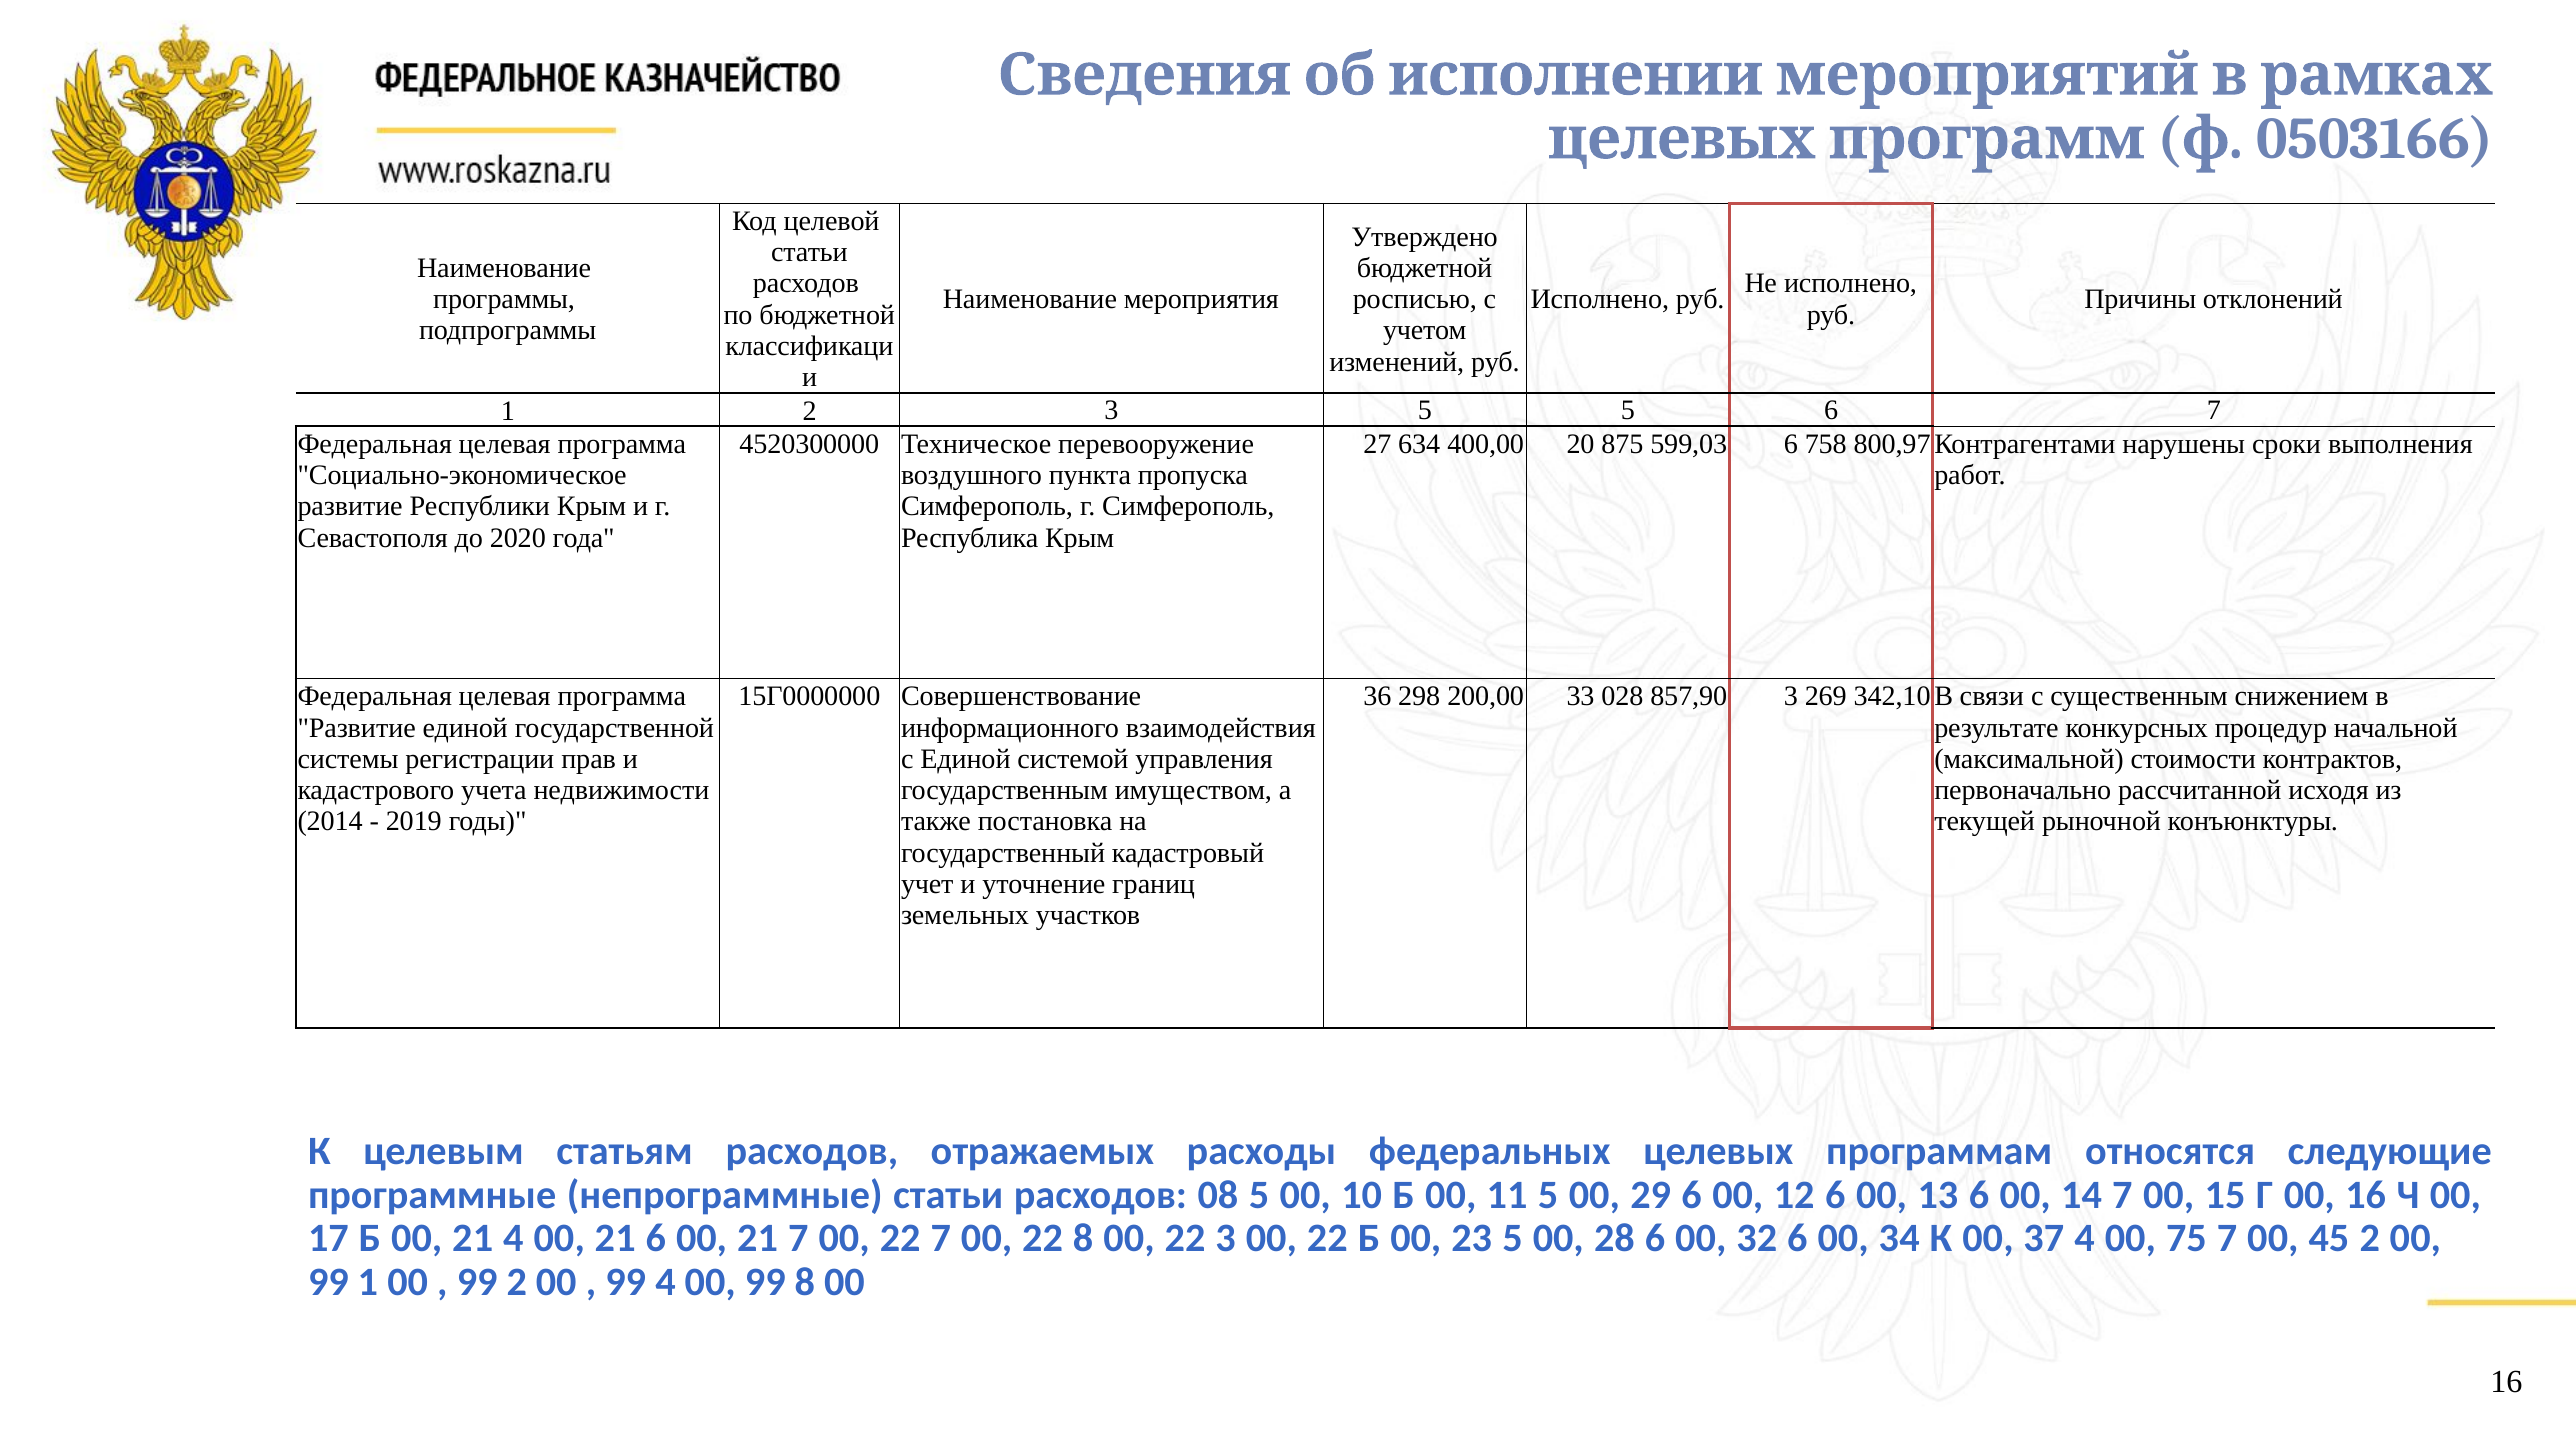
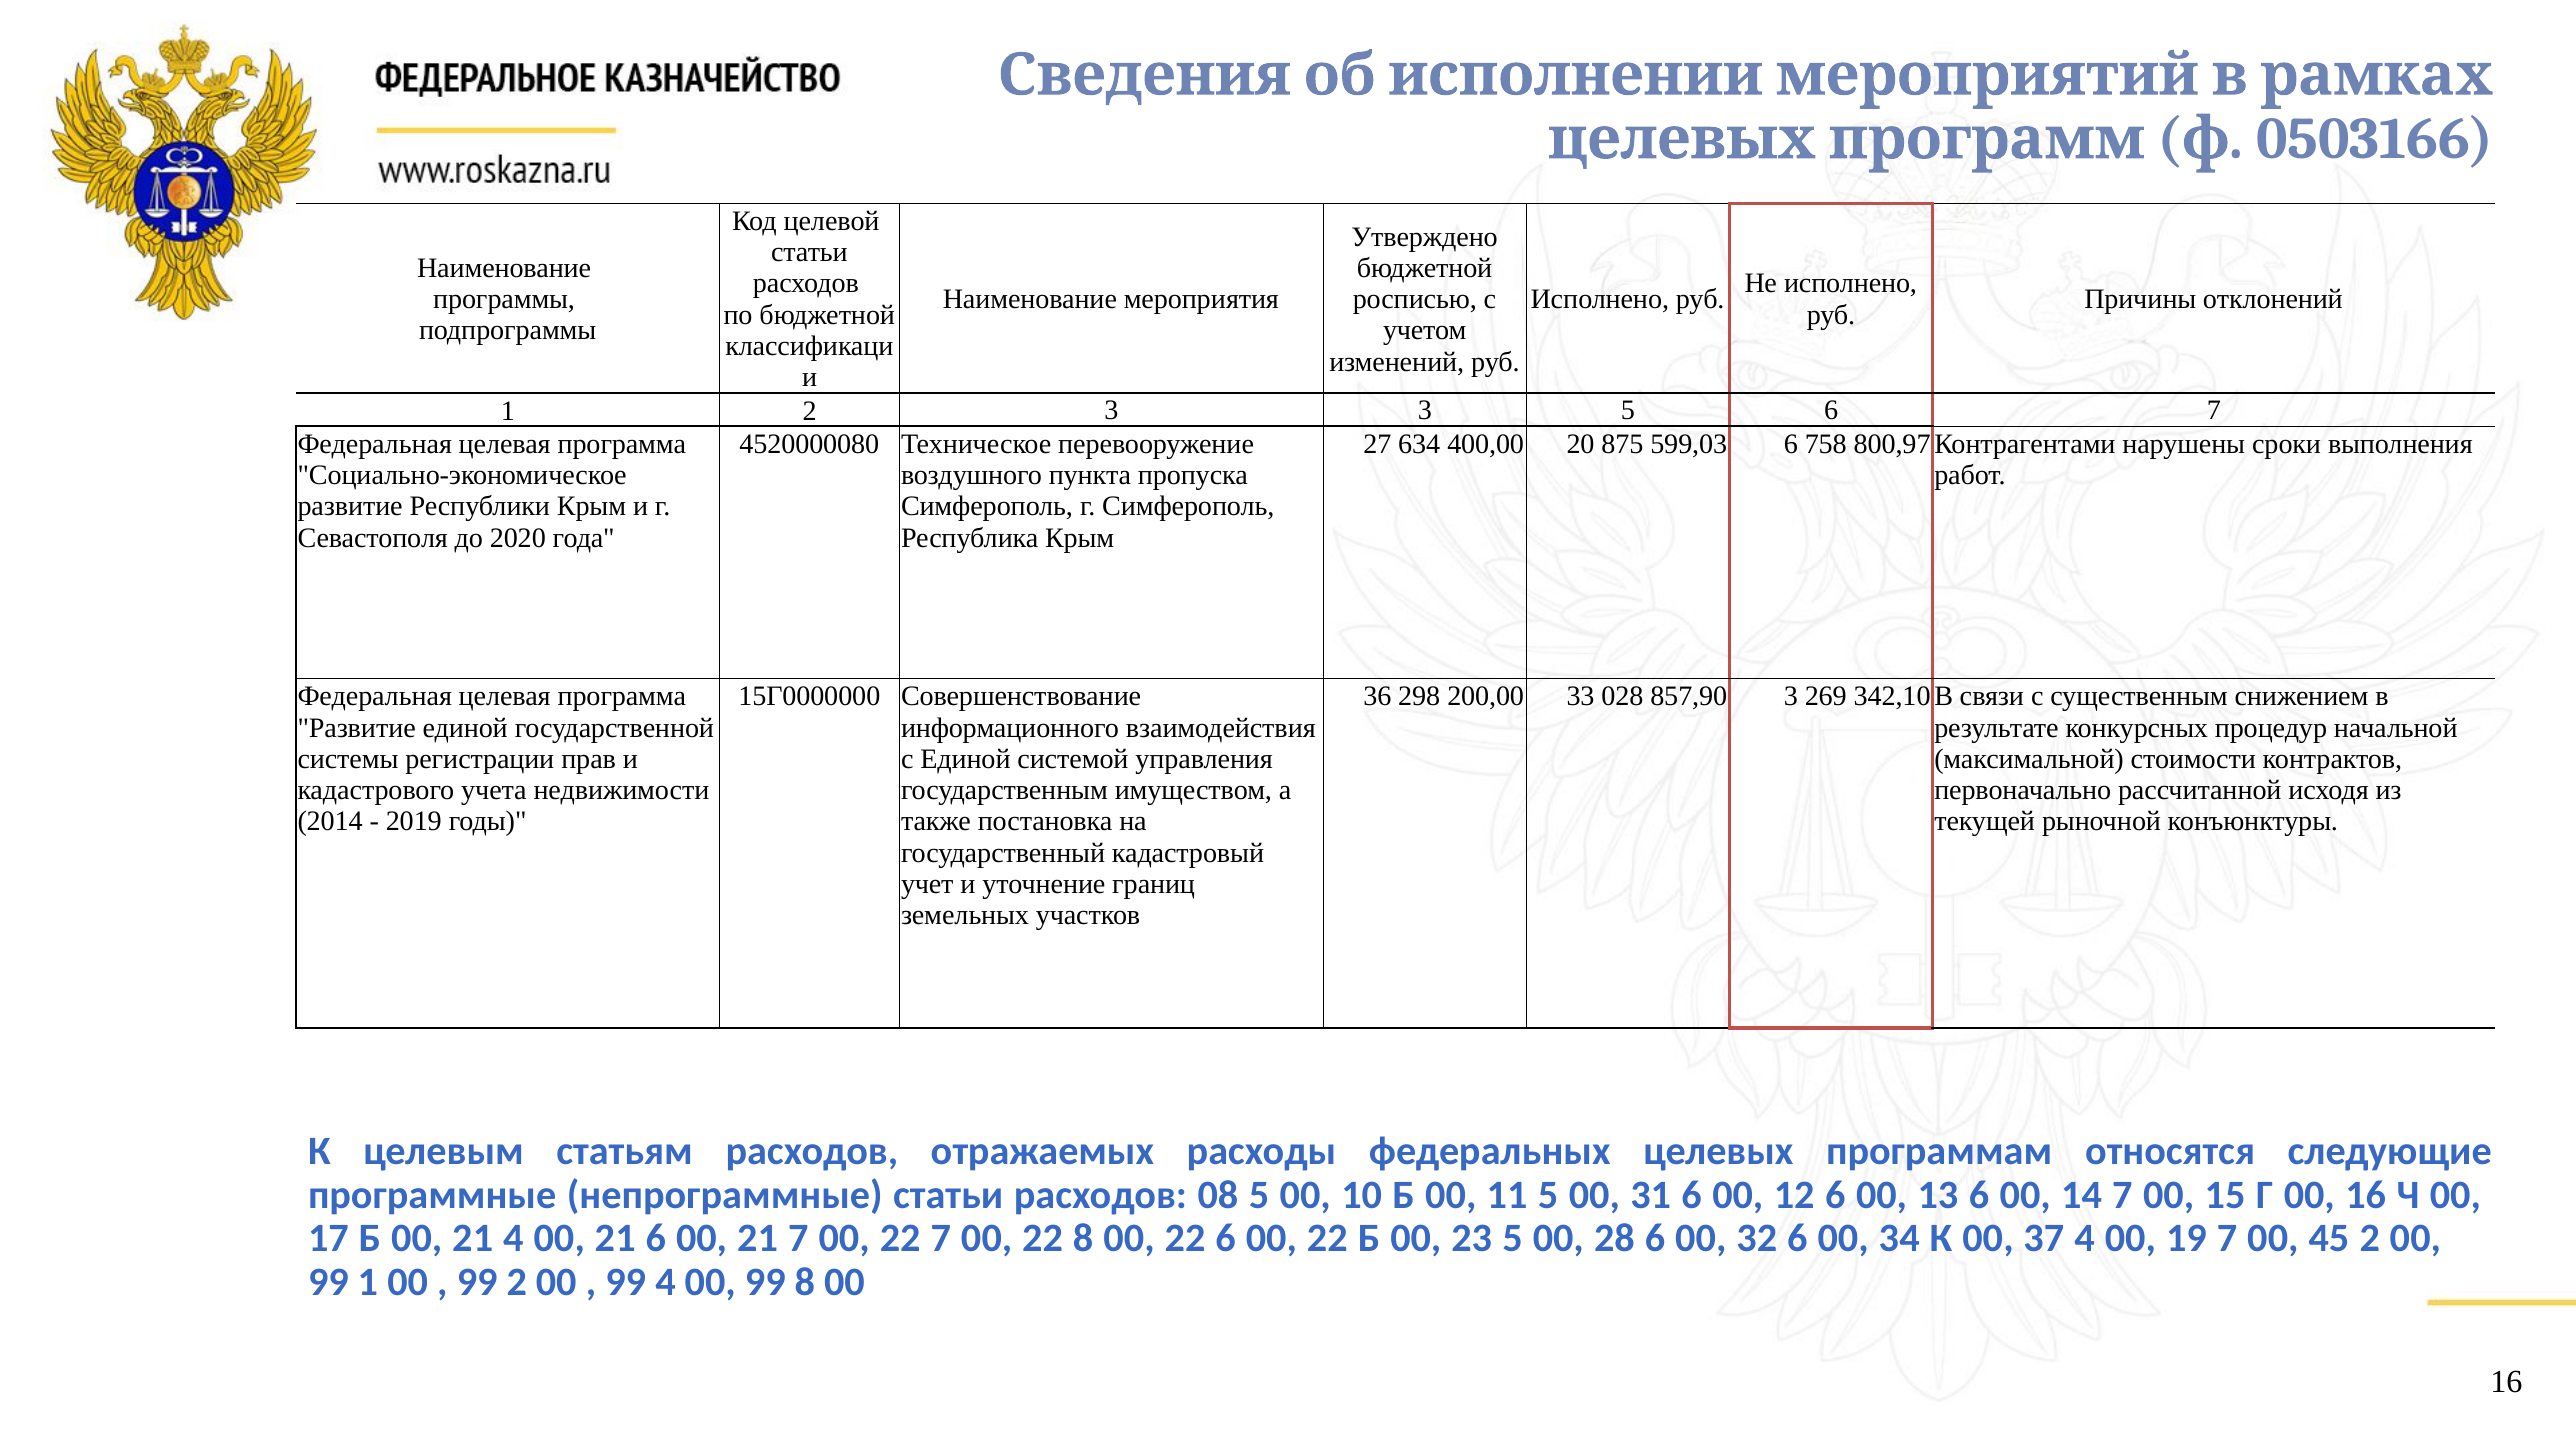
3 5: 5 -> 3
4520300000: 4520300000 -> 4520000080
29: 29 -> 31
22 3: 3 -> 6
75: 75 -> 19
